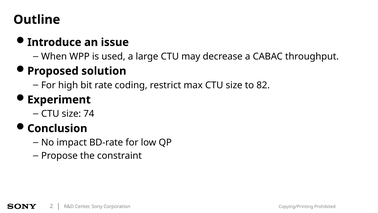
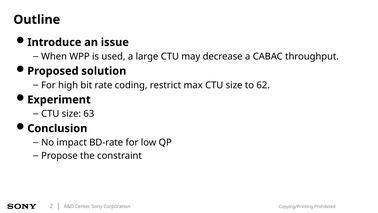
82: 82 -> 62
74: 74 -> 63
